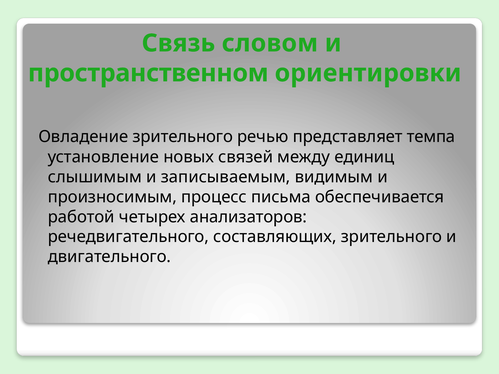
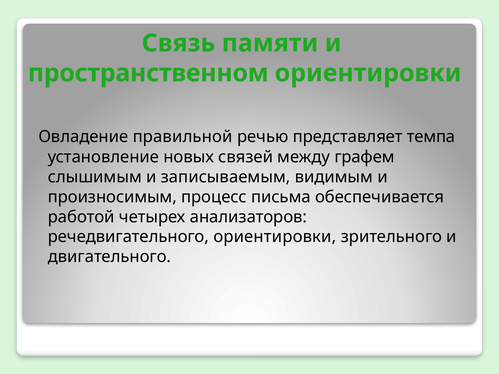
словом: словом -> памяти
Овладение зрительного: зрительного -> правильной
единиц: единиц -> графем
речедвигательного составляющих: составляющих -> ориентировки
